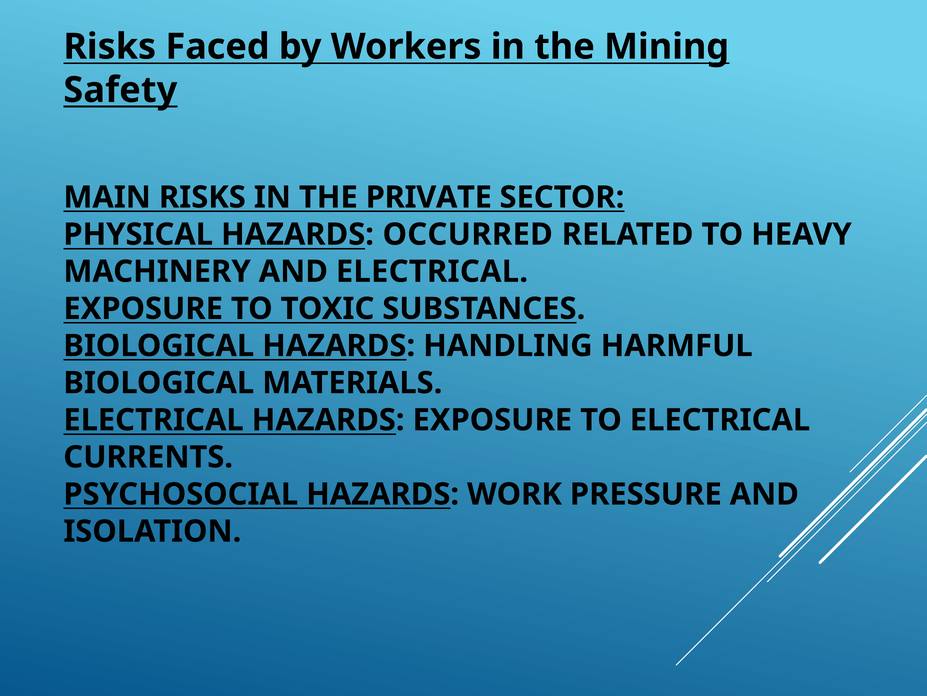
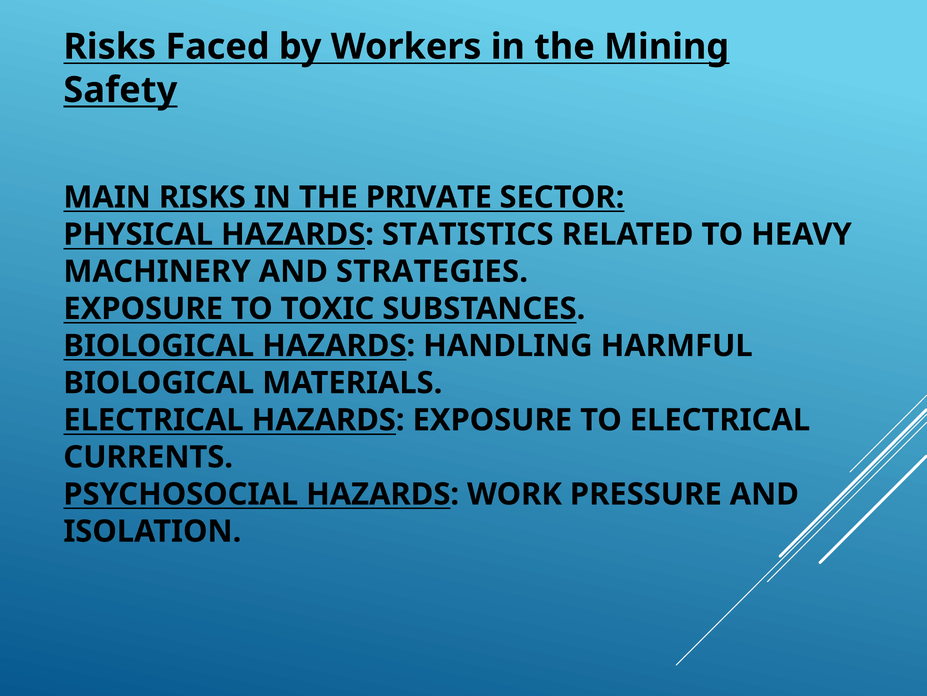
OCCURRED: OCCURRED -> STATISTICS
AND ELECTRICAL: ELECTRICAL -> STRATEGIES
